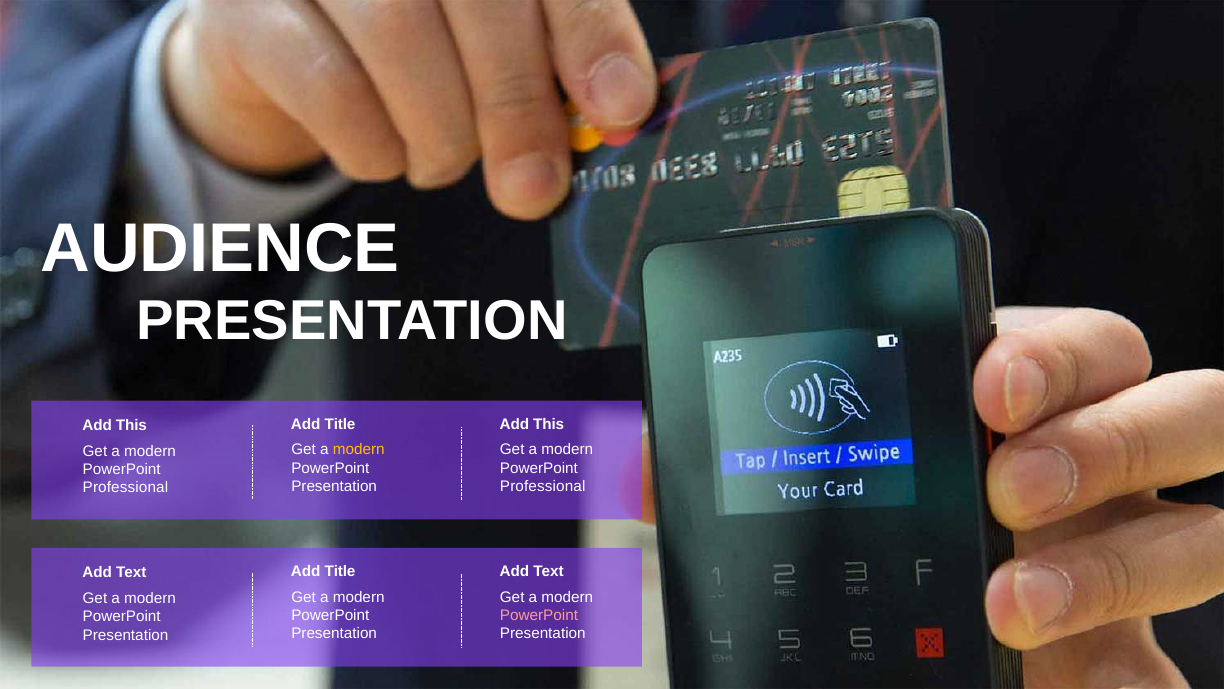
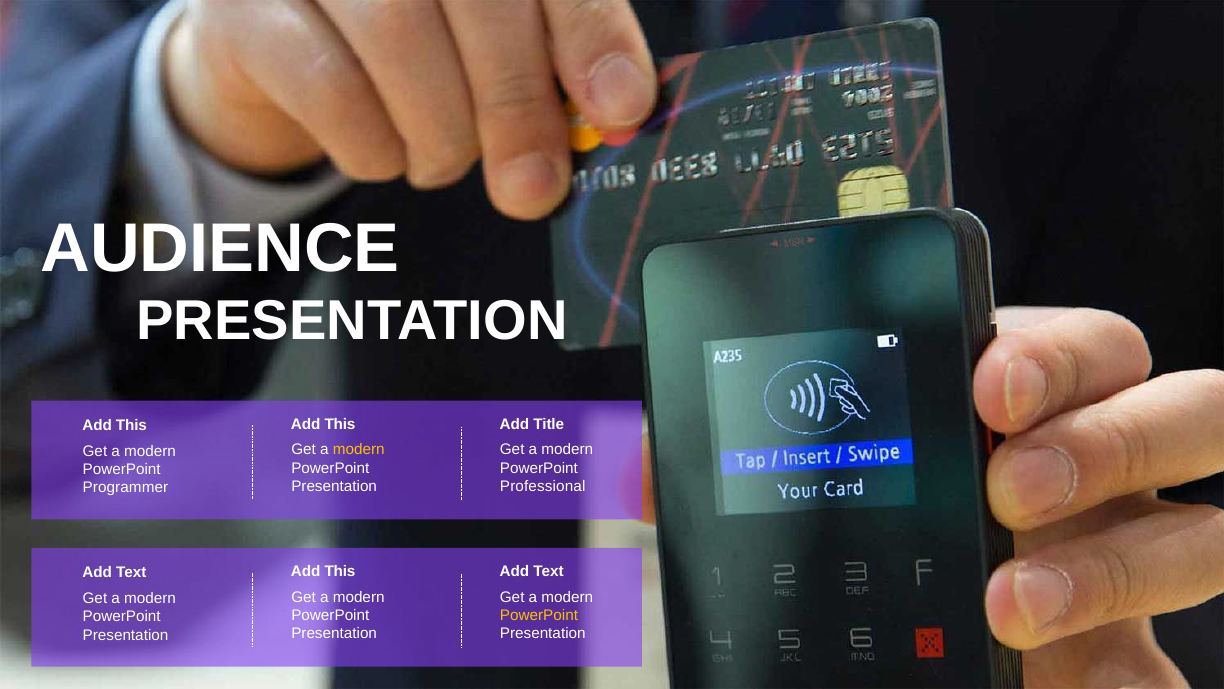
Title at (340, 424): Title -> This
This at (549, 424): This -> Title
Professional at (125, 487): Professional -> Programmer
Title at (340, 571): Title -> This
PowerPoint at (539, 615) colour: pink -> yellow
